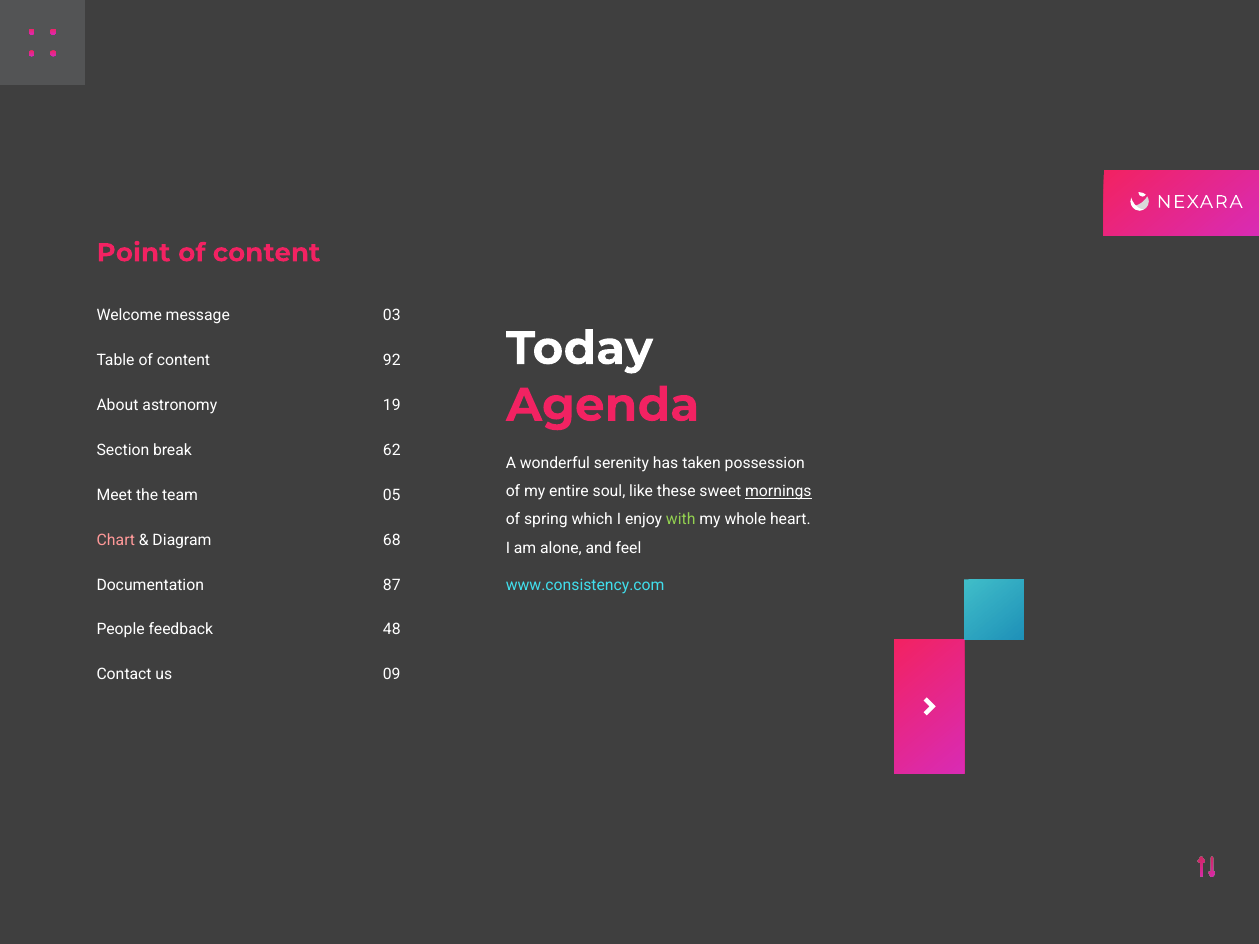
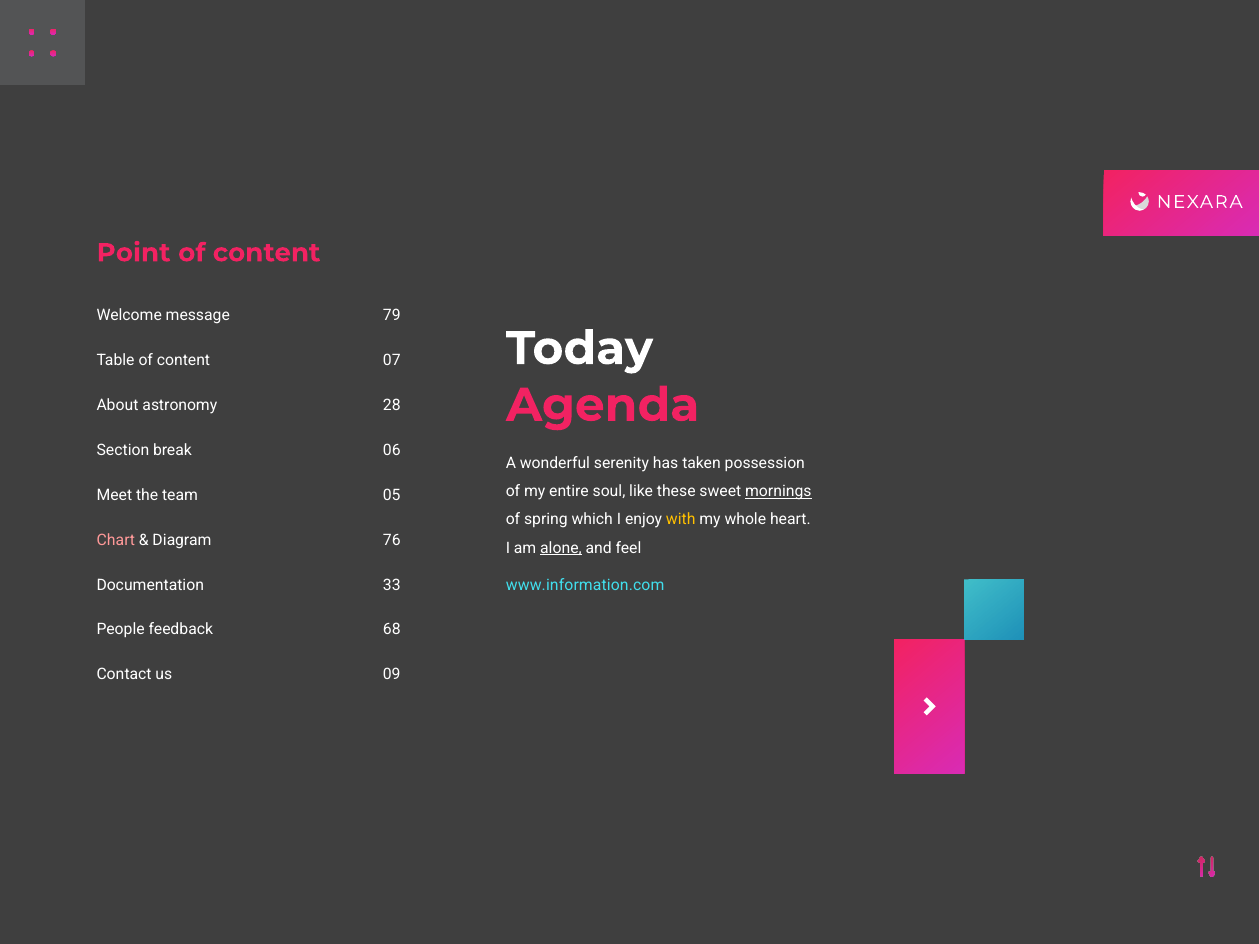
03: 03 -> 79
92: 92 -> 07
19: 19 -> 28
62: 62 -> 06
with colour: light green -> yellow
68: 68 -> 76
alone underline: none -> present
87: 87 -> 33
www.consistency.com: www.consistency.com -> www.information.com
48: 48 -> 68
